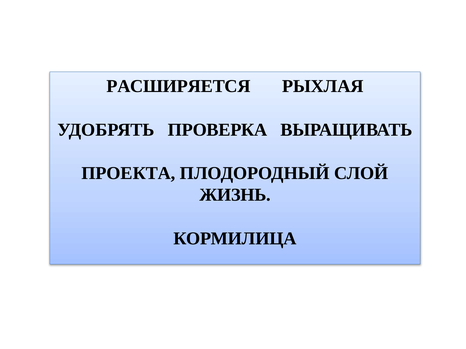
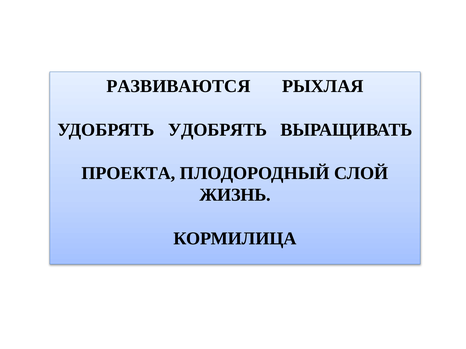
РАСШИРЯЕТСЯ: РАСШИРЯЕТСЯ -> РАЗВИВАЮТСЯ
УДОБРЯТЬ ПРОВЕРКА: ПРОВЕРКА -> УДОБРЯТЬ
